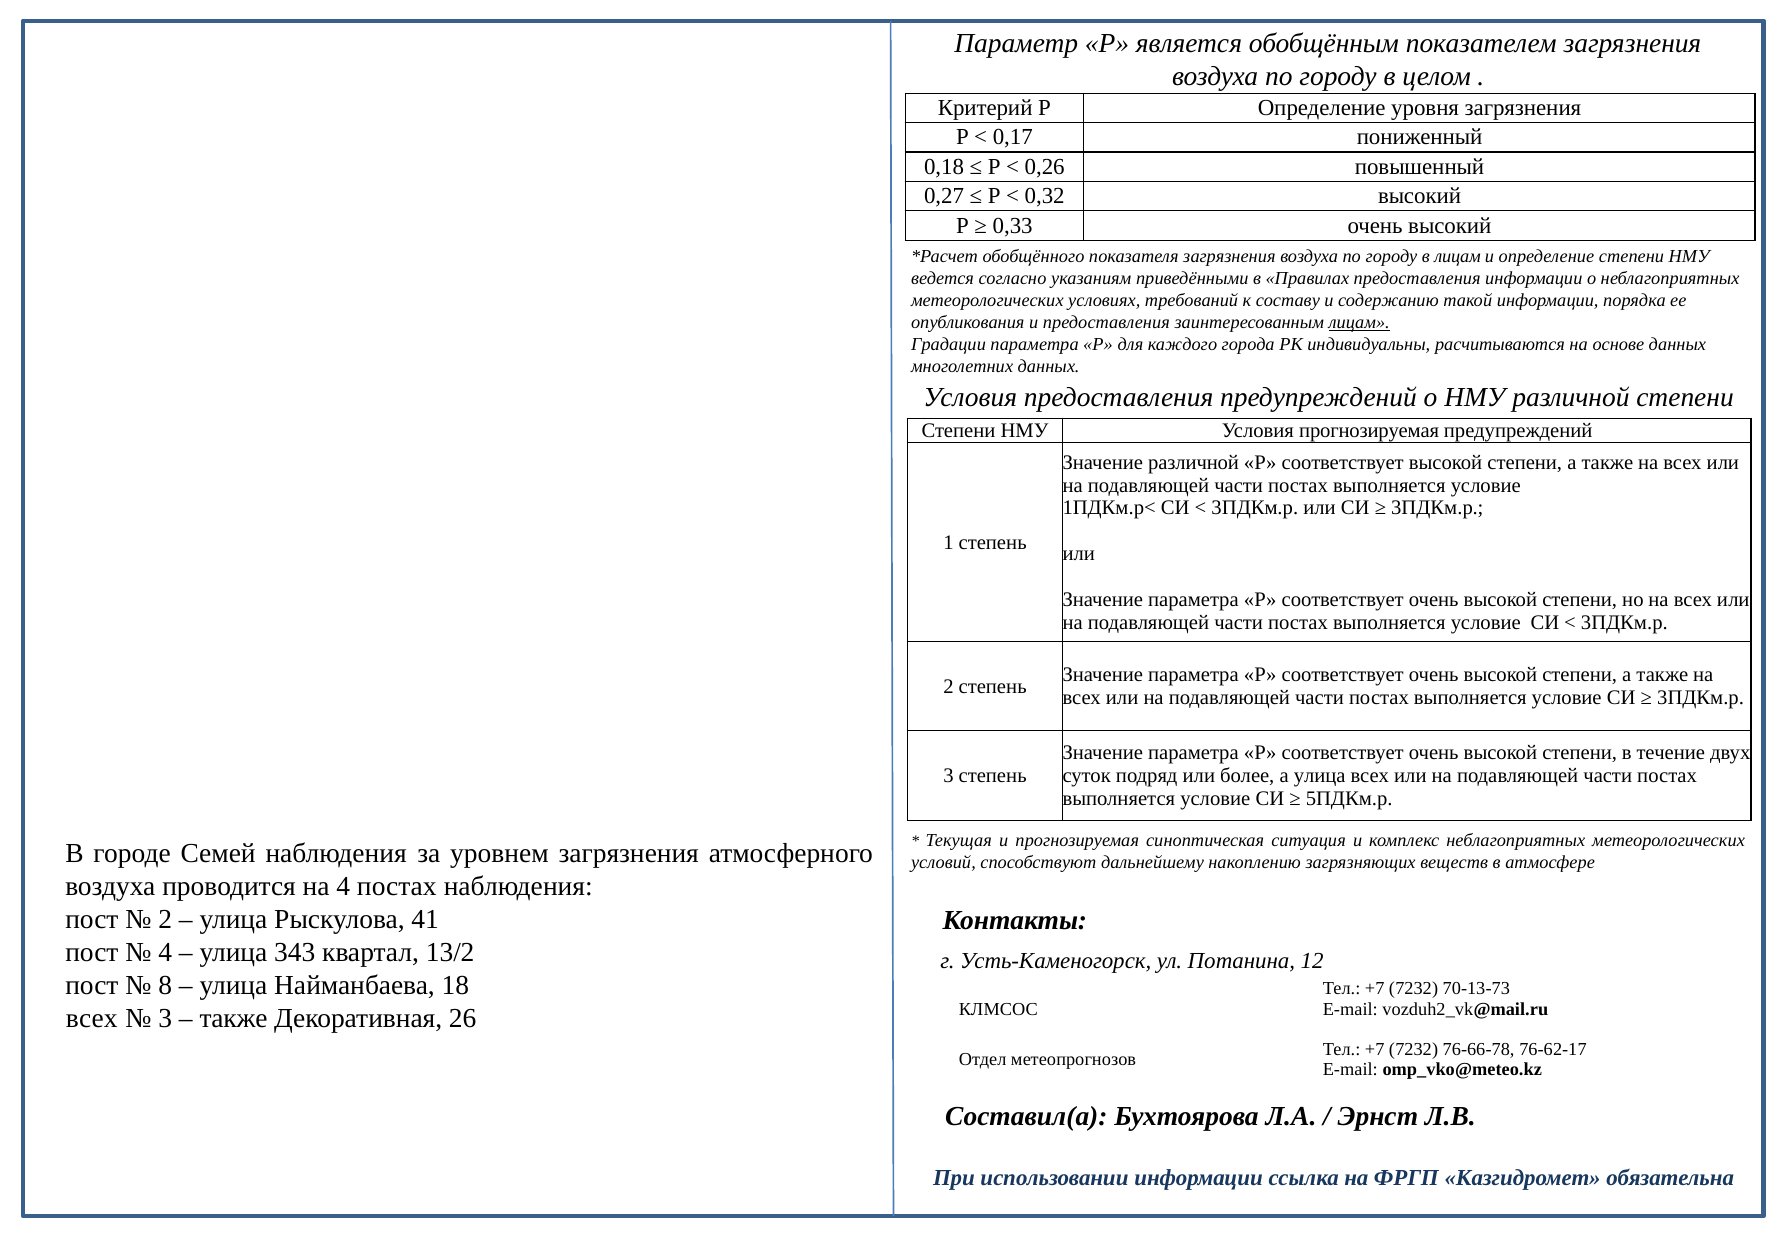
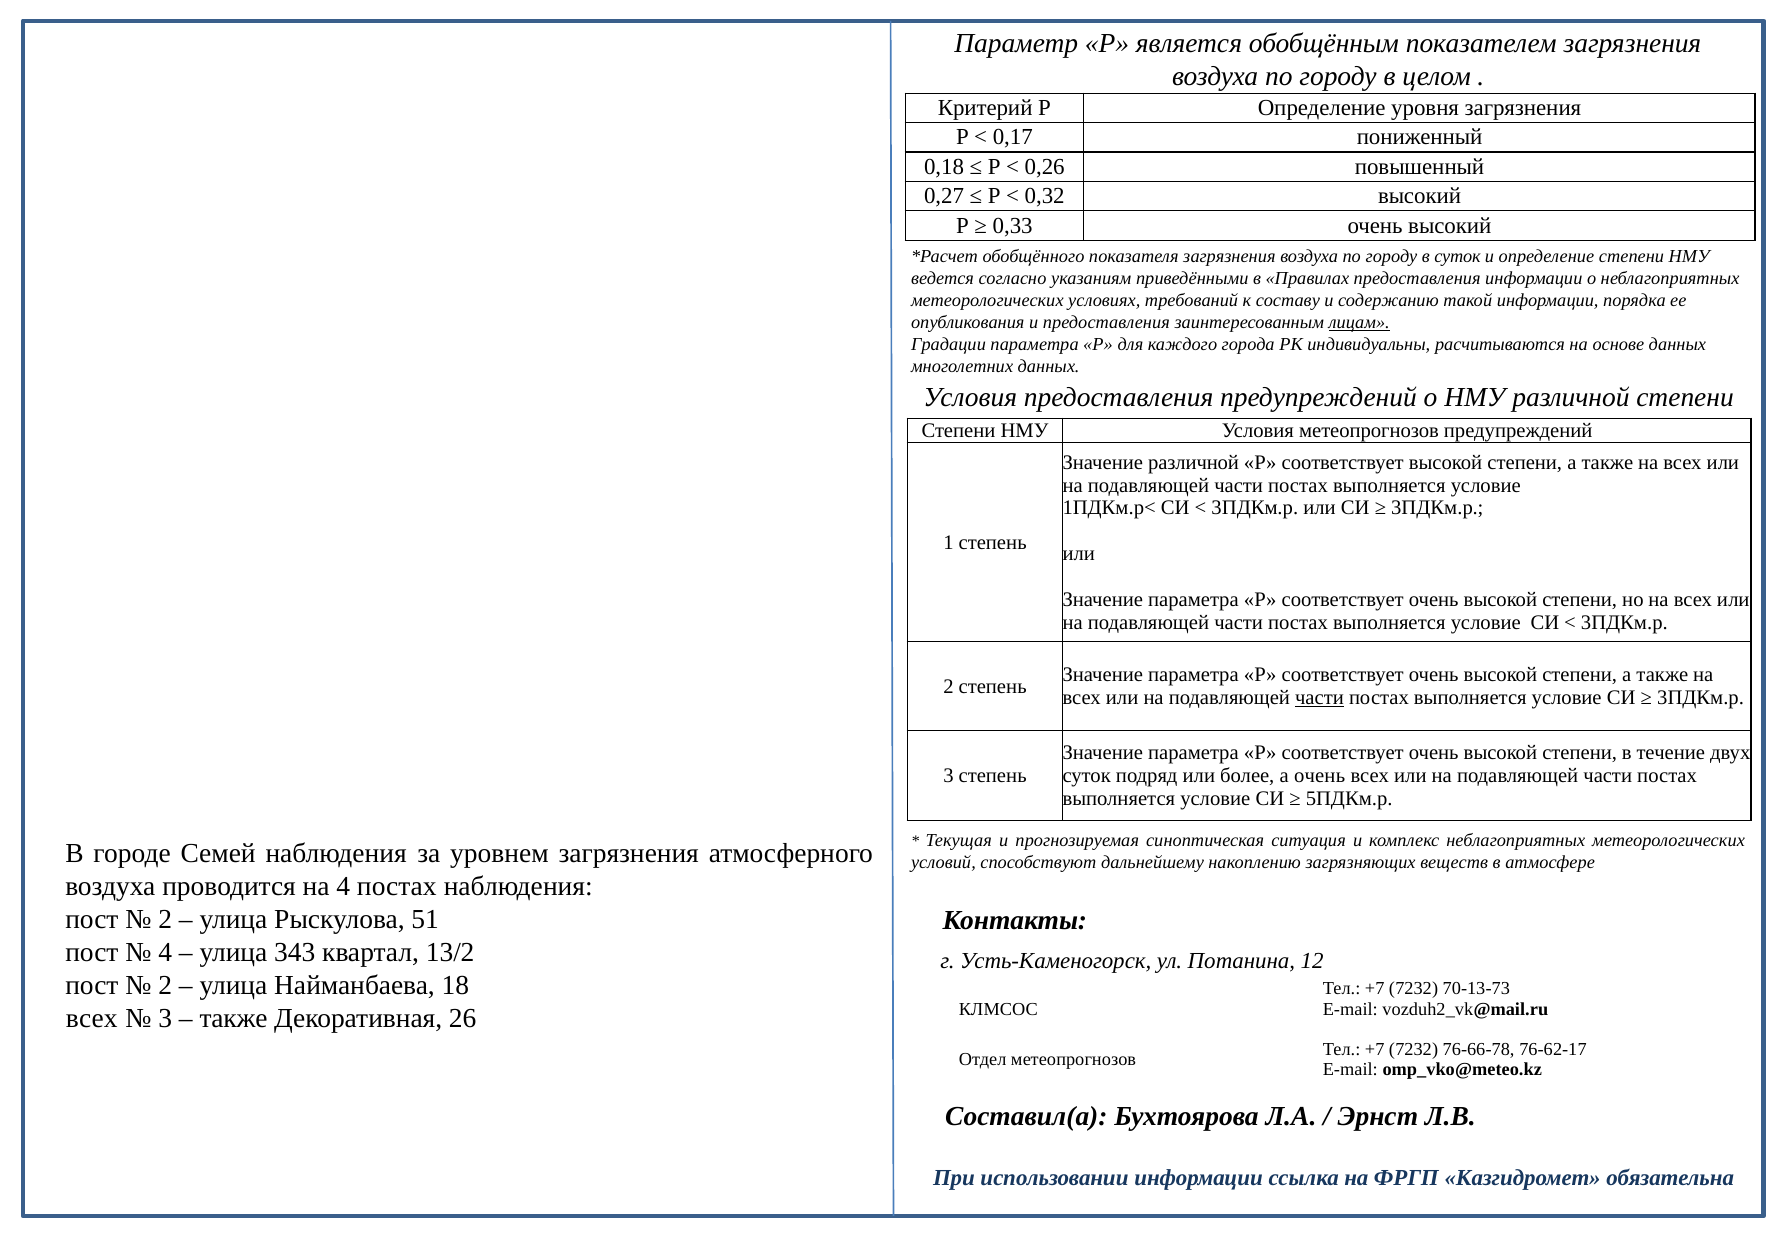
в лицам: лицам -> суток
Условия прогнозируемая: прогнозируемая -> метеопрогнозов
части at (1319, 698) underline: none -> present
а улица: улица -> очень
41: 41 -> 51
8 at (165, 985): 8 -> 2
